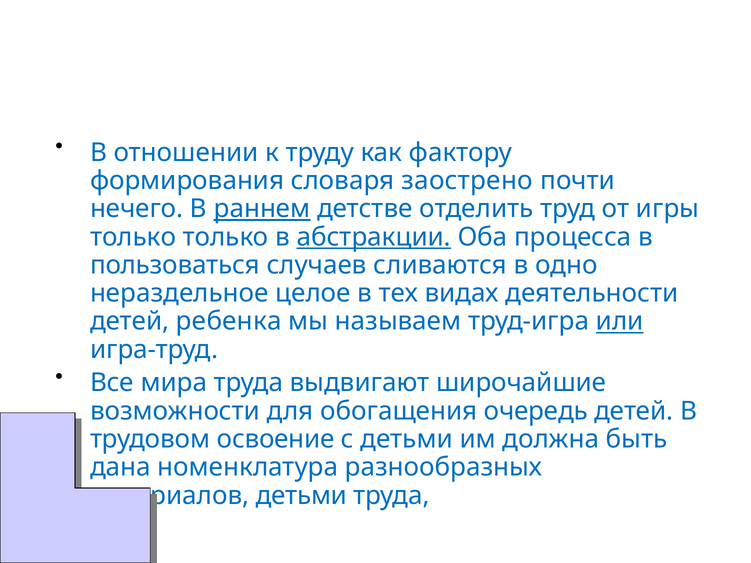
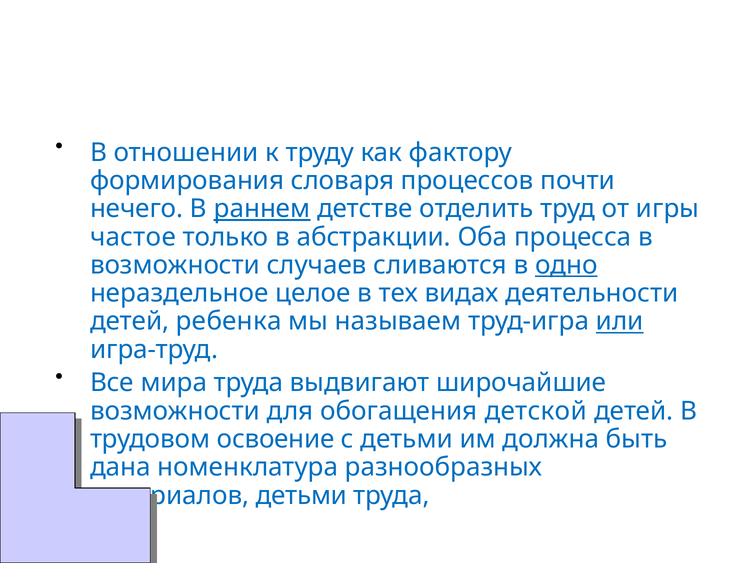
заострено: заострено -> процессов
только at (133, 237): только -> частое
абстракции underline: present -> none
пользоваться at (175, 265): пользоваться -> возможности
одно underline: none -> present
очередь: очередь -> детской
